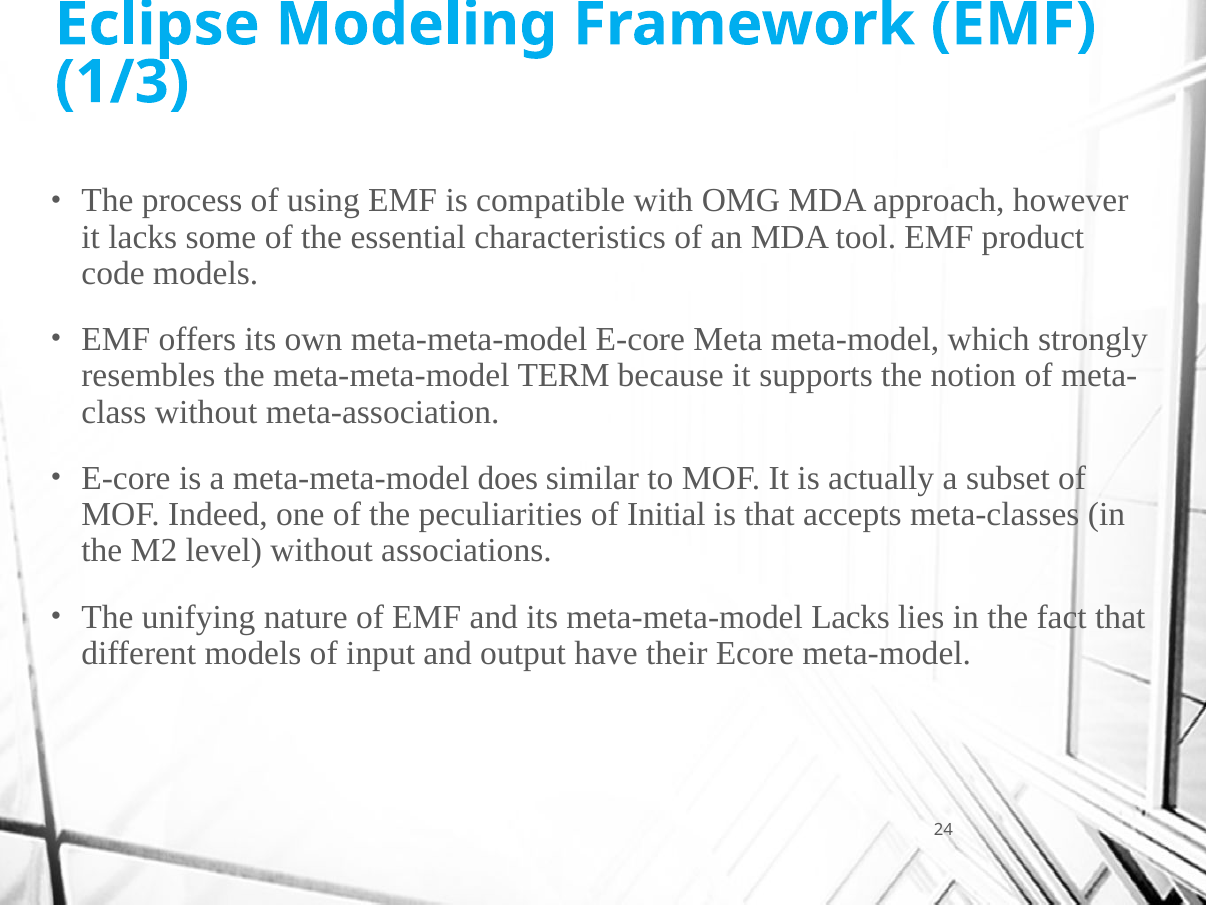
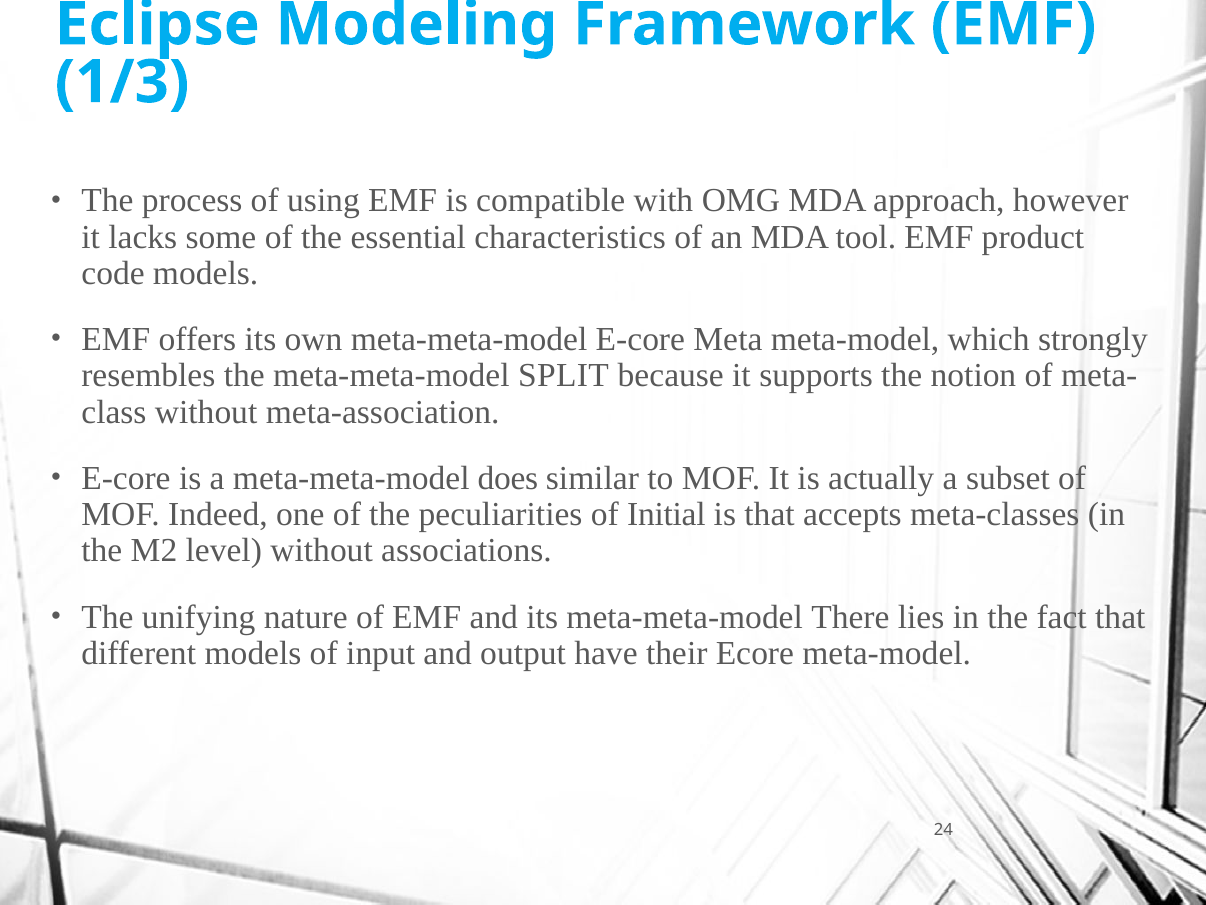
TERM: TERM -> SPLIT
meta-meta-model Lacks: Lacks -> There
